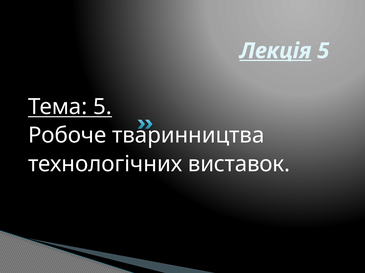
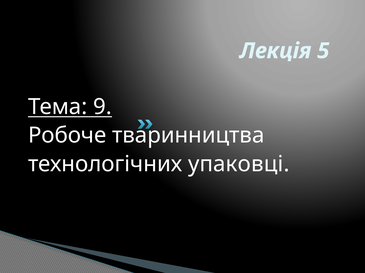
Лекція underline: present -> none
Тема 5: 5 -> 9
виставок: виставок -> упаковці
